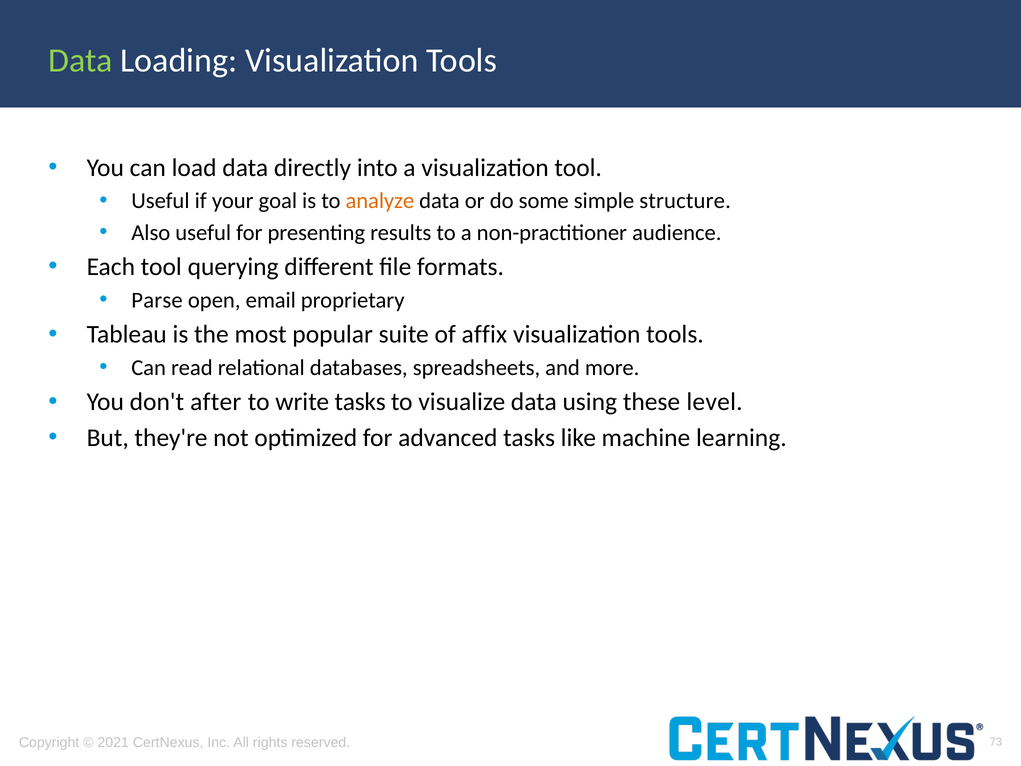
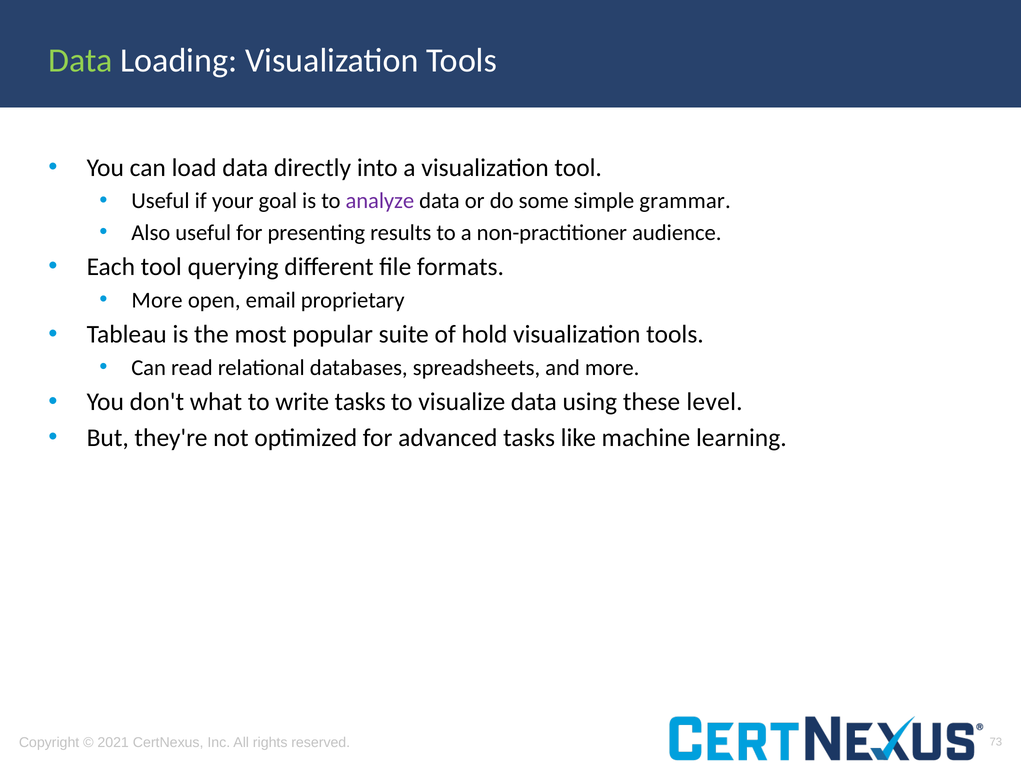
analyze colour: orange -> purple
structure: structure -> grammar
Parse at (157, 300): Parse -> More
affix: affix -> hold
after: after -> what
